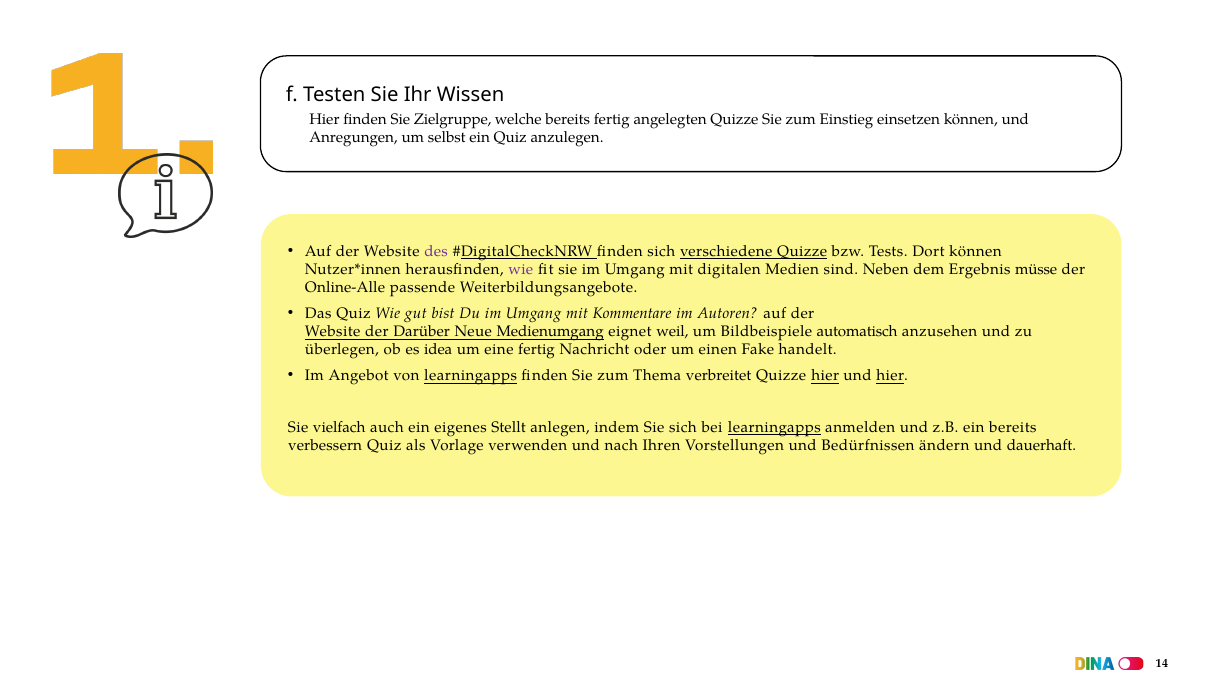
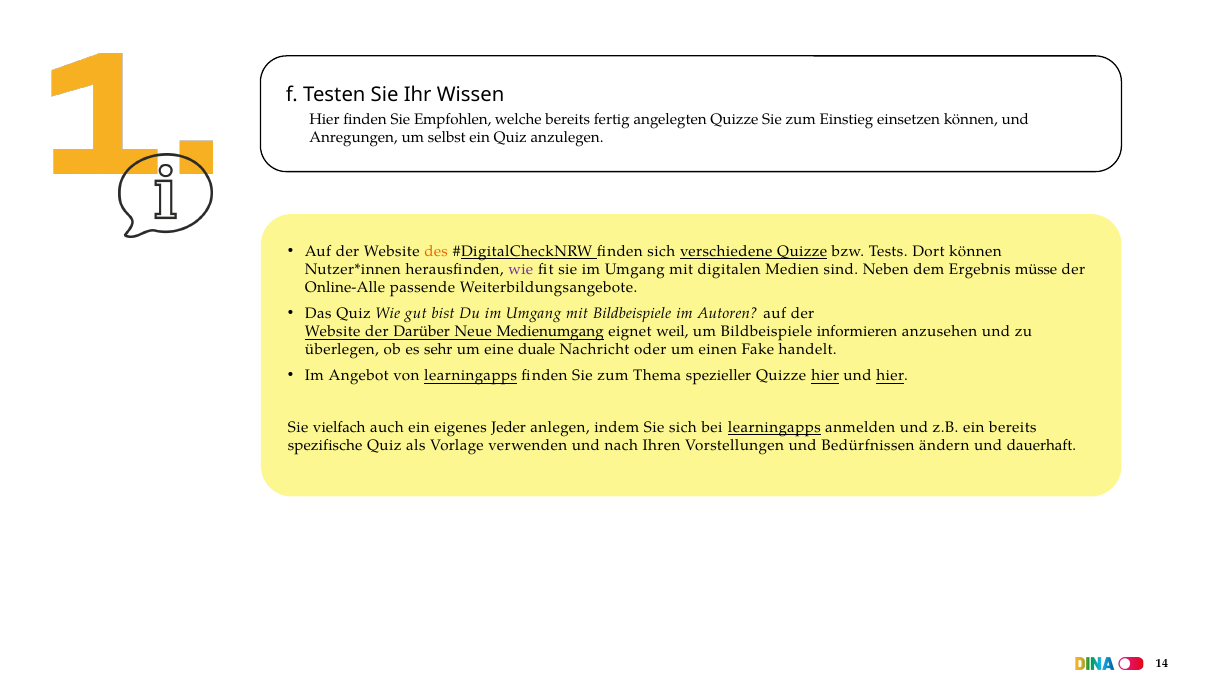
Zielgruppe: Zielgruppe -> Empfohlen
des colour: purple -> orange
mit Kommentare: Kommentare -> Bildbeispiele
automatisch: automatisch -> informieren
idea: idea -> sehr
eine fertig: fertig -> duale
verbreitet: verbreitet -> spezieller
Stellt: Stellt -> Jeder
verbessern: verbessern -> spezifische
